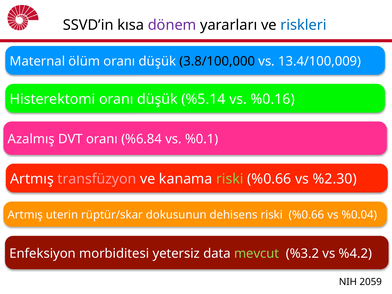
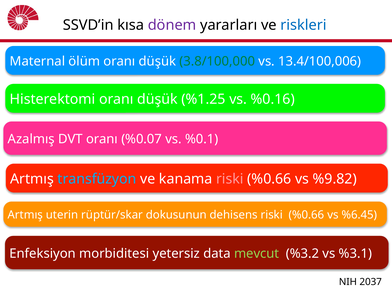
3.8/100,000 colour: black -> green
13.4/100,009: 13.4/100,009 -> 13.4/100,006
%5.14: %5.14 -> %1.25
%6.84: %6.84 -> %0.07
transfüzyon colour: pink -> light blue
riski at (230, 179) colour: light green -> pink
%2.30: %2.30 -> %9.82
%0.04: %0.04 -> %6.45
%4.2: %4.2 -> %3.1
2059: 2059 -> 2037
